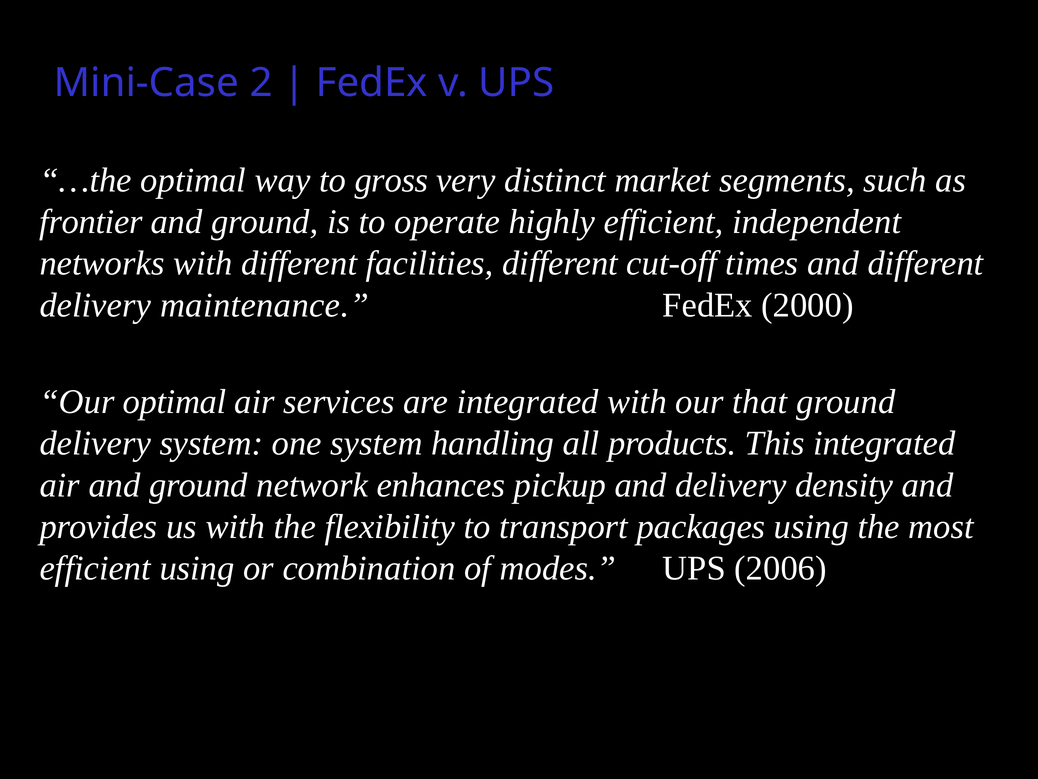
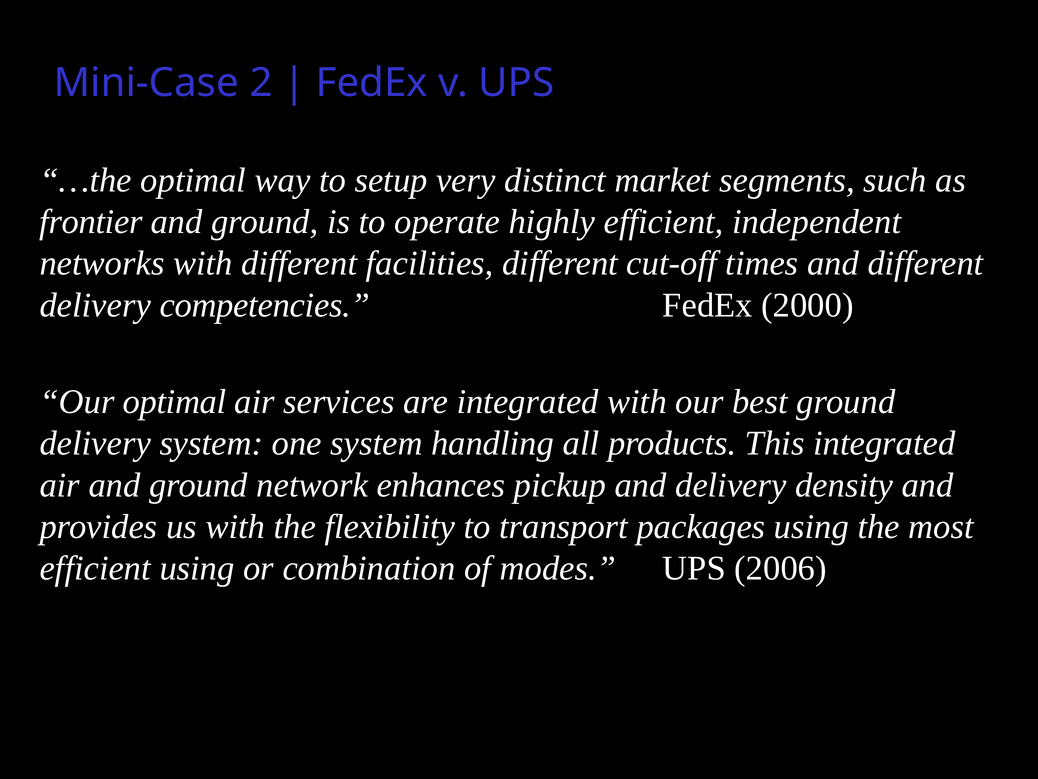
gross: gross -> setup
maintenance: maintenance -> competencies
that: that -> best
